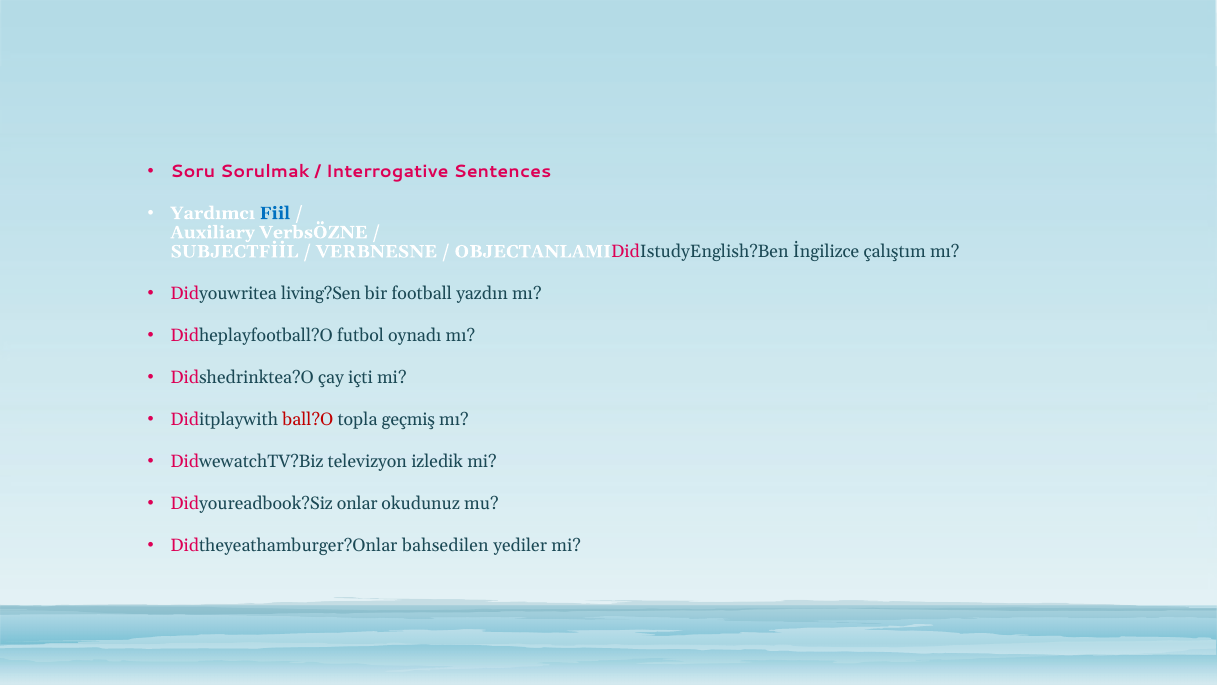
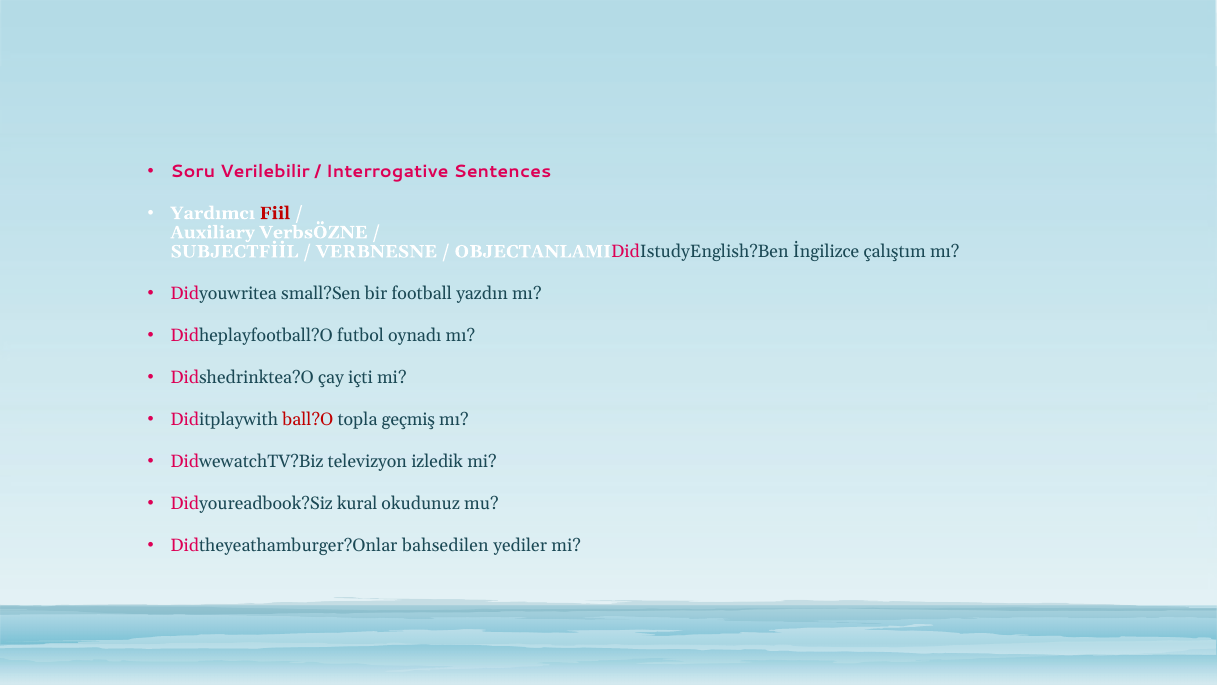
Sorulmak: Sorulmak -> Verilebilir
Fiil colour: blue -> red
living?Sen: living?Sen -> small?Sen
onlar: onlar -> kural
